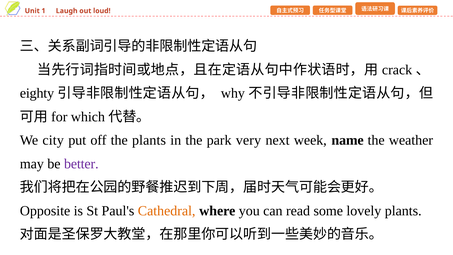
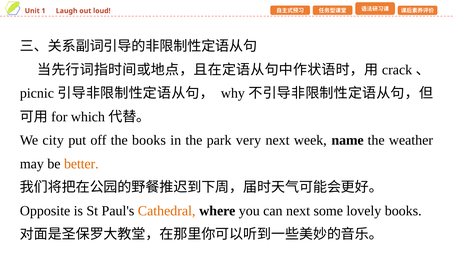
eighty: eighty -> picnic
the plants: plants -> books
better colour: purple -> orange
can read: read -> next
lovely plants: plants -> books
